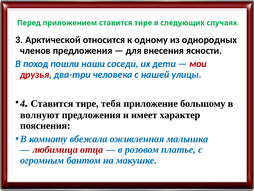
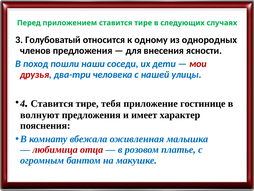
Арктической: Арктической -> Голубоватый
большому: большому -> гостинице
